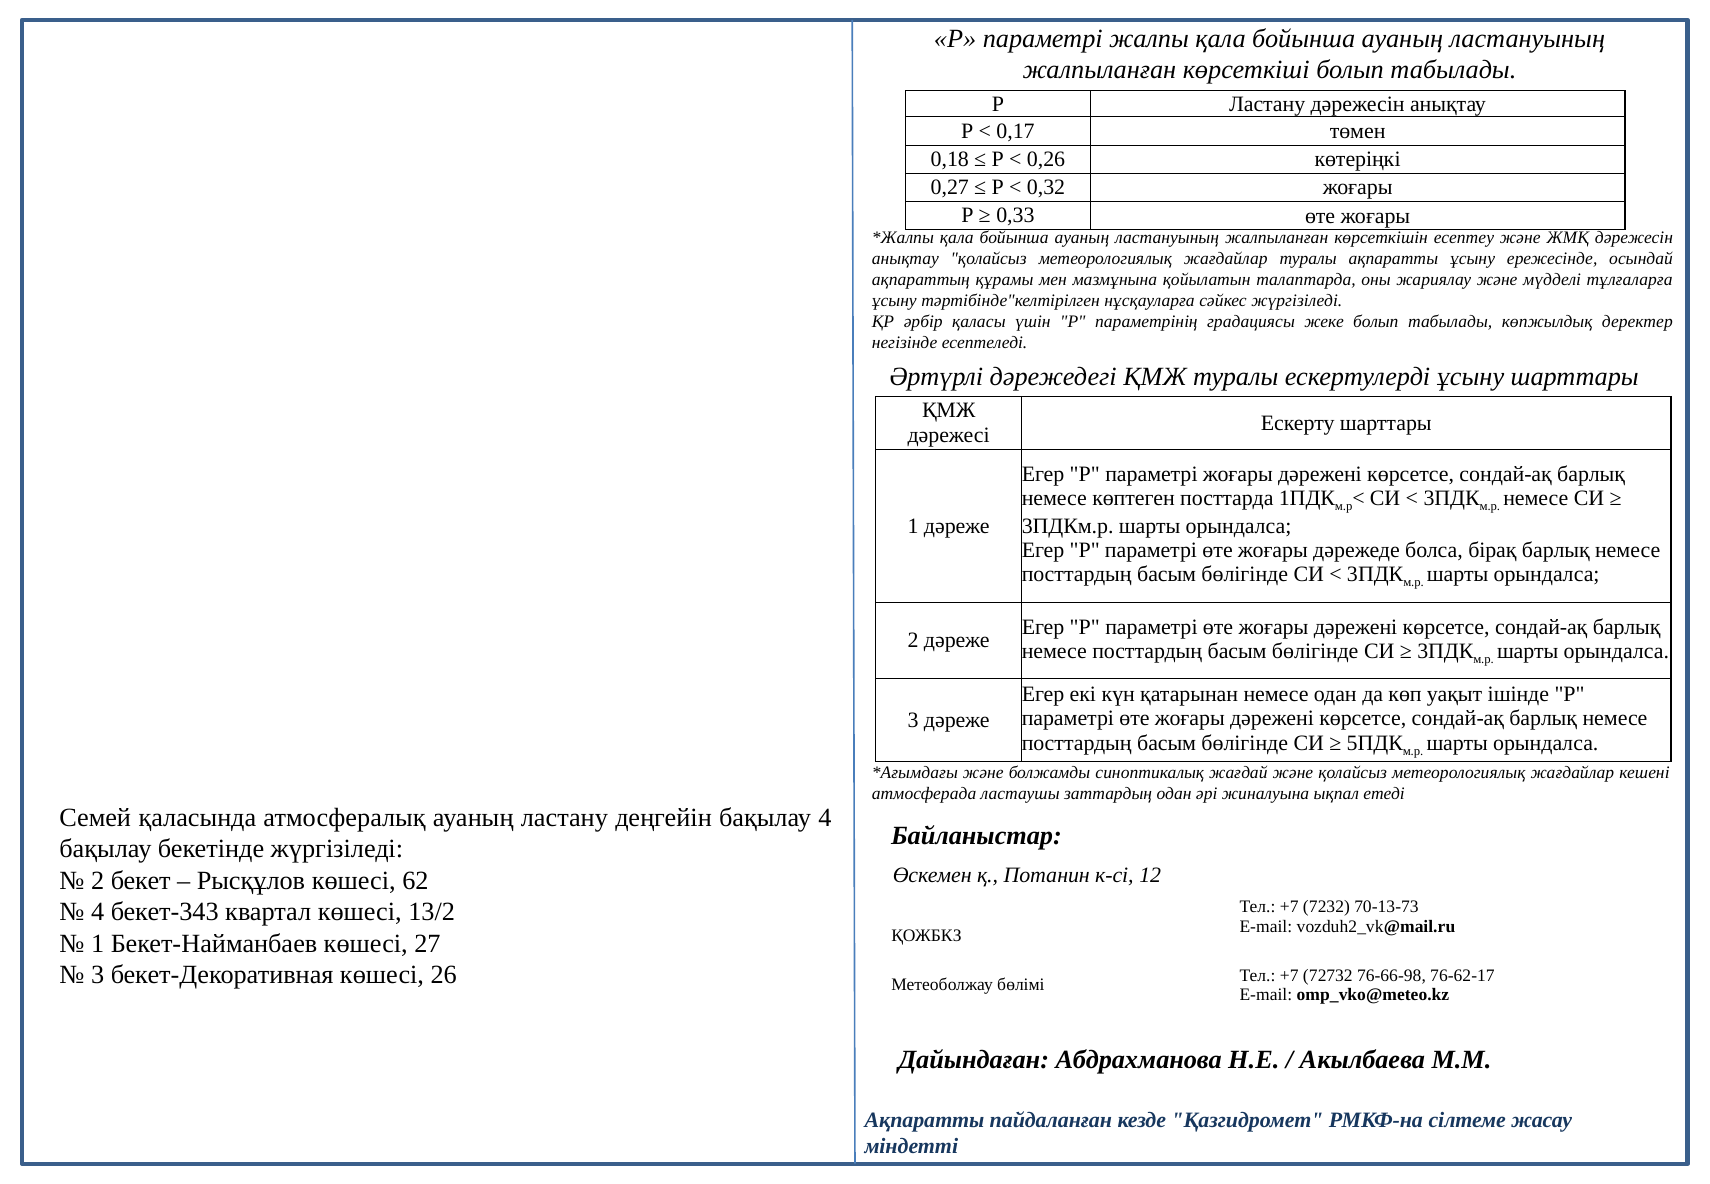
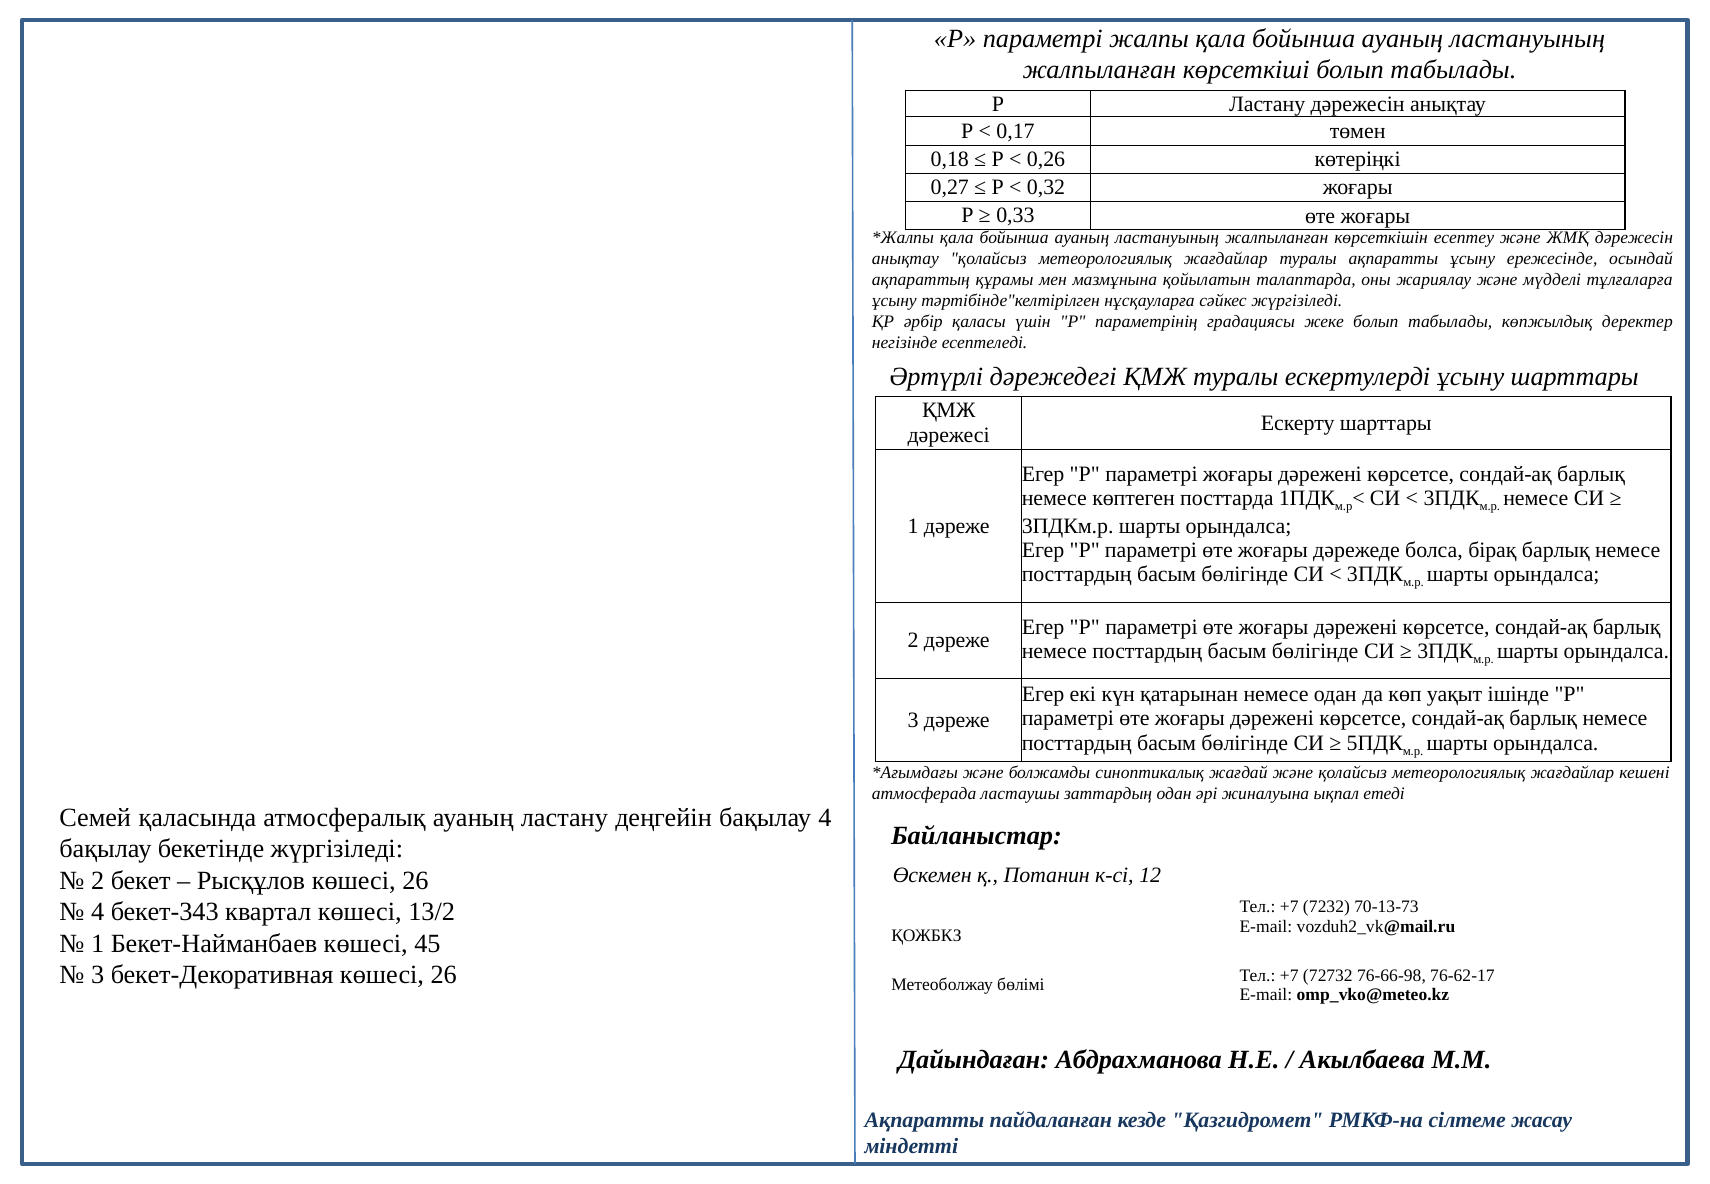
Рысқұлов көшесі 62: 62 -> 26
27: 27 -> 45
